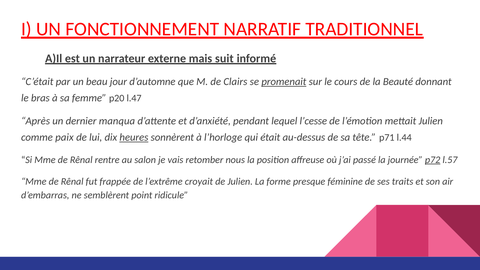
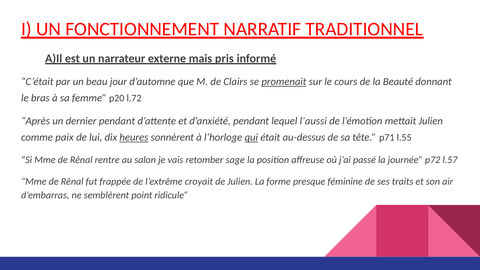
suit: suit -> pris
l.47: l.47 -> l.72
dernier manqua: manqua -> pendant
l’cesse: l’cesse -> l’aussi
qui underline: none -> present
l.44: l.44 -> l.55
nous: nous -> sage
p72 underline: present -> none
